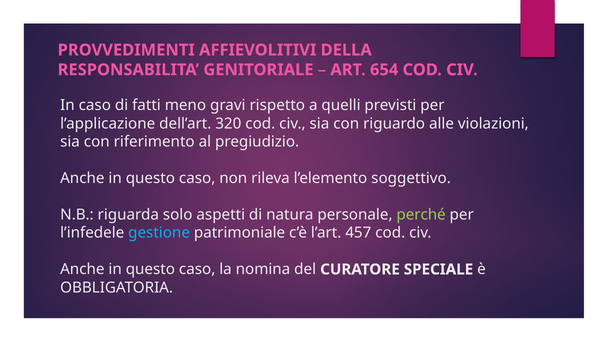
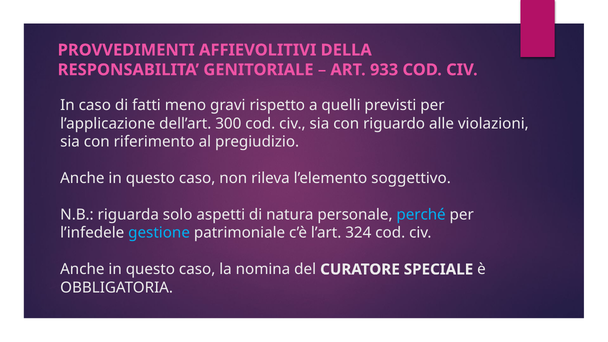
654: 654 -> 933
320: 320 -> 300
perché colour: light green -> light blue
457: 457 -> 324
